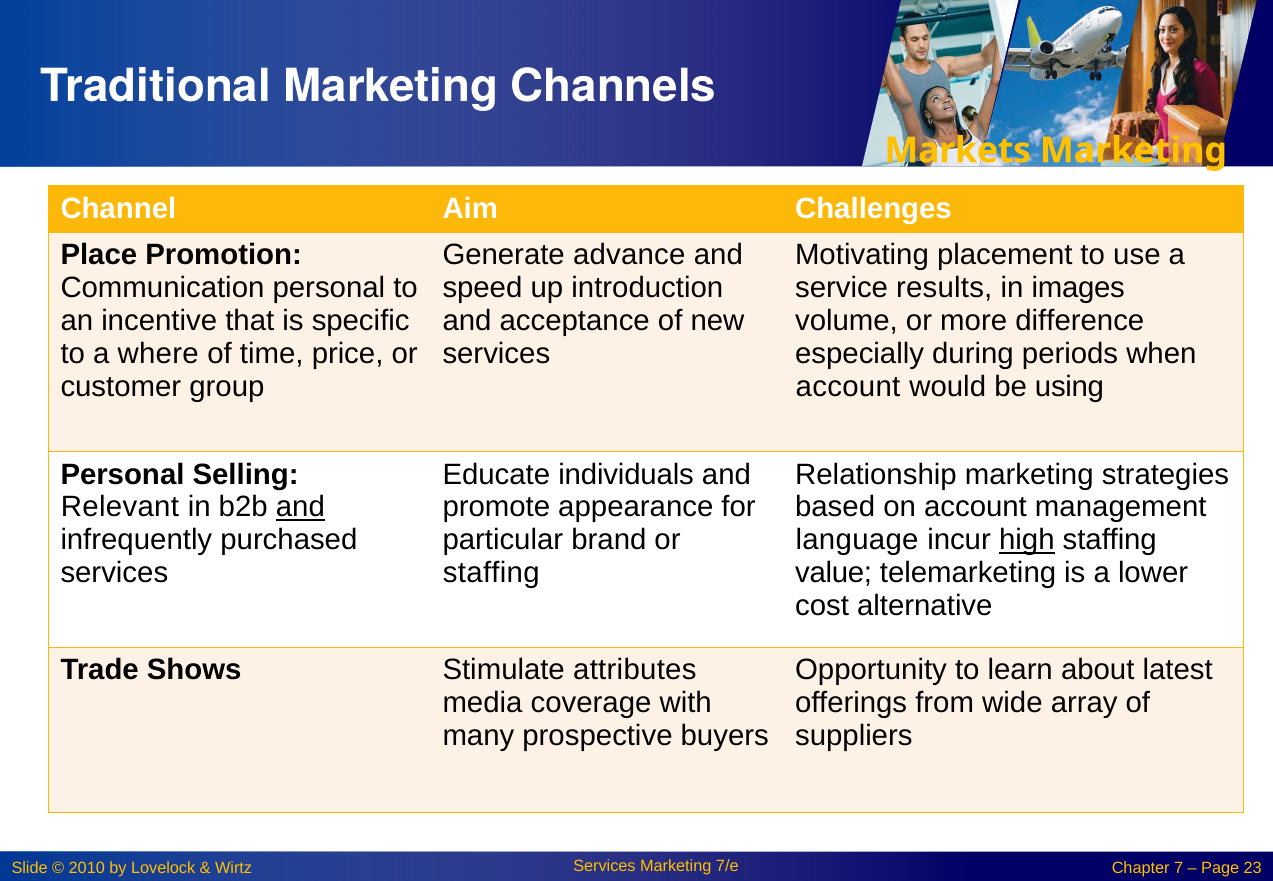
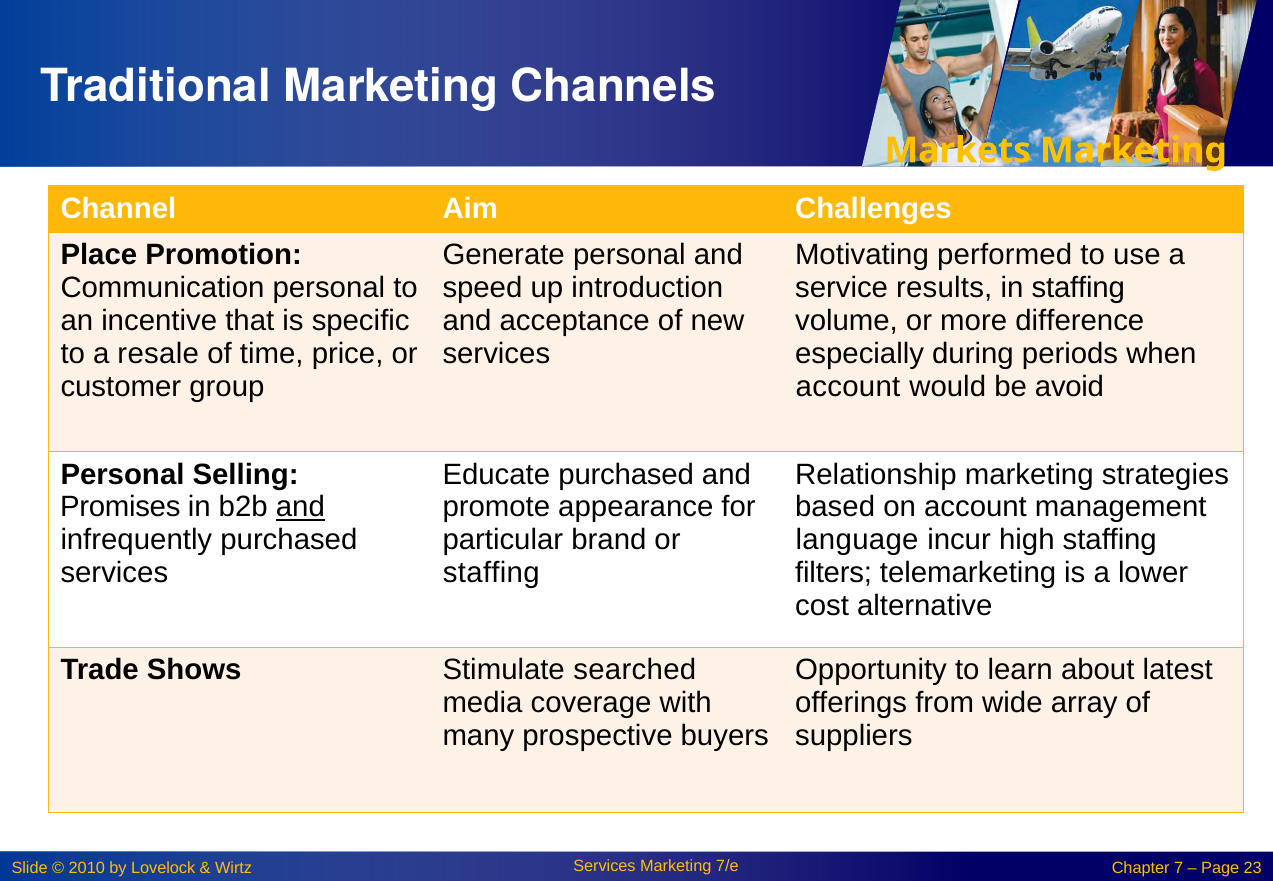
Generate advance: advance -> personal
placement: placement -> performed
in images: images -> staffing
where: where -> resale
using: using -> avoid
Educate individuals: individuals -> purchased
Relevant: Relevant -> Promises
high underline: present -> none
value: value -> filters
attributes: attributes -> searched
